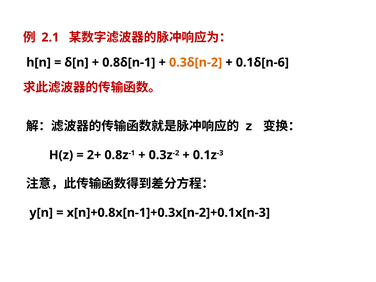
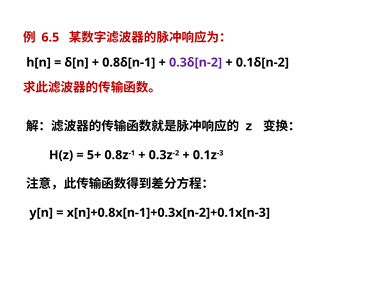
2.1: 2.1 -> 6.5
0.3δ[n-2 colour: orange -> purple
0.1δ[n-6: 0.1δ[n-6 -> 0.1δ[n-2
2+: 2+ -> 5+
